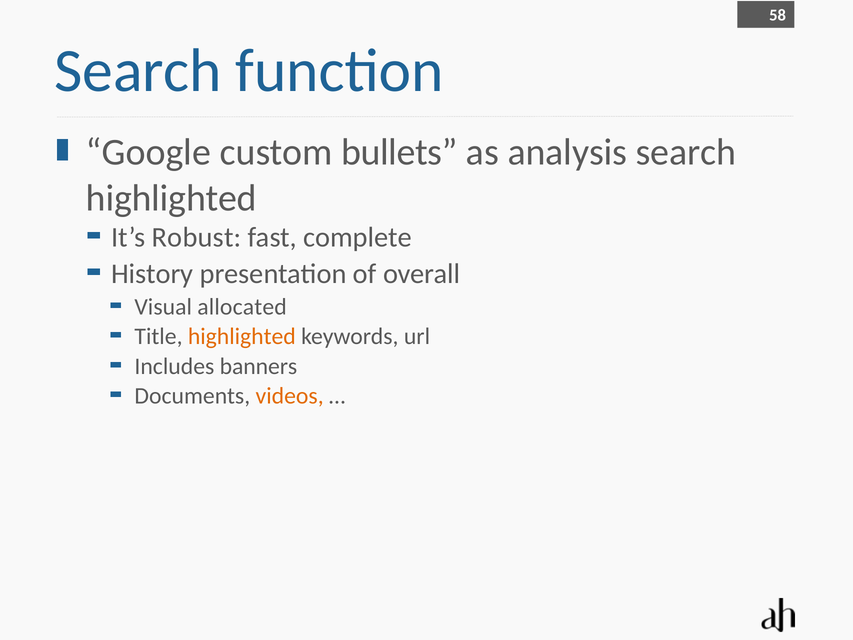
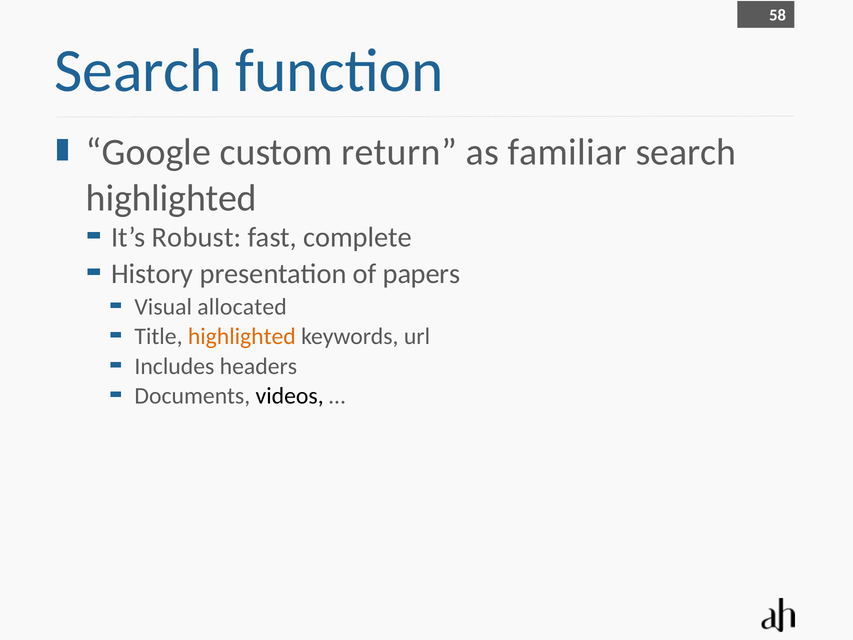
bullets: bullets -> return
analysis: analysis -> familiar
overall: overall -> papers
banners: banners -> headers
videos colour: orange -> black
